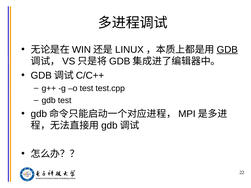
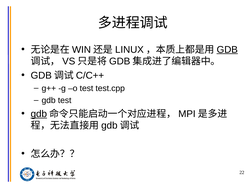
gdb at (39, 114) underline: none -> present
